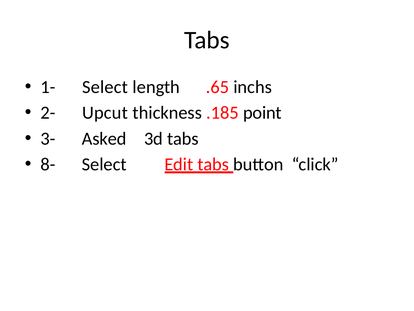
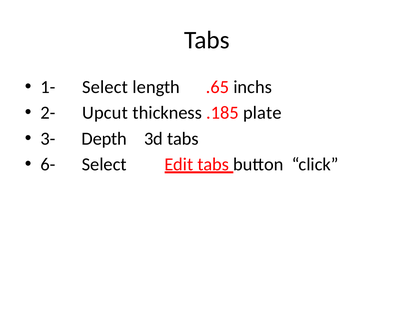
point: point -> plate
Asked: Asked -> Depth
8-: 8- -> 6-
